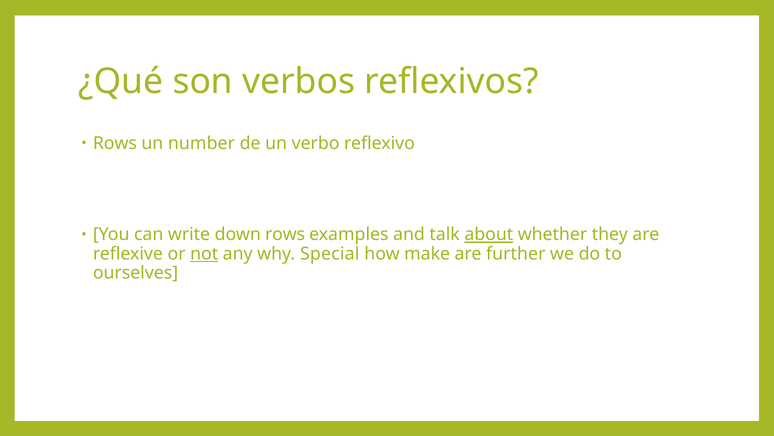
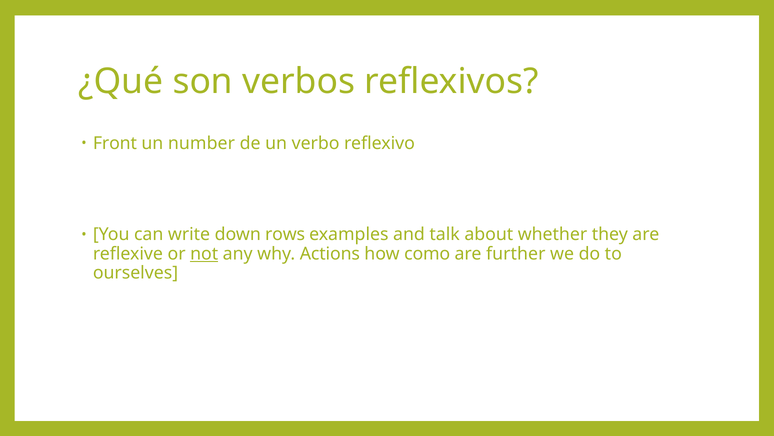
Rows at (115, 143): Rows -> Front
about underline: present -> none
Special: Special -> Actions
make: make -> como
